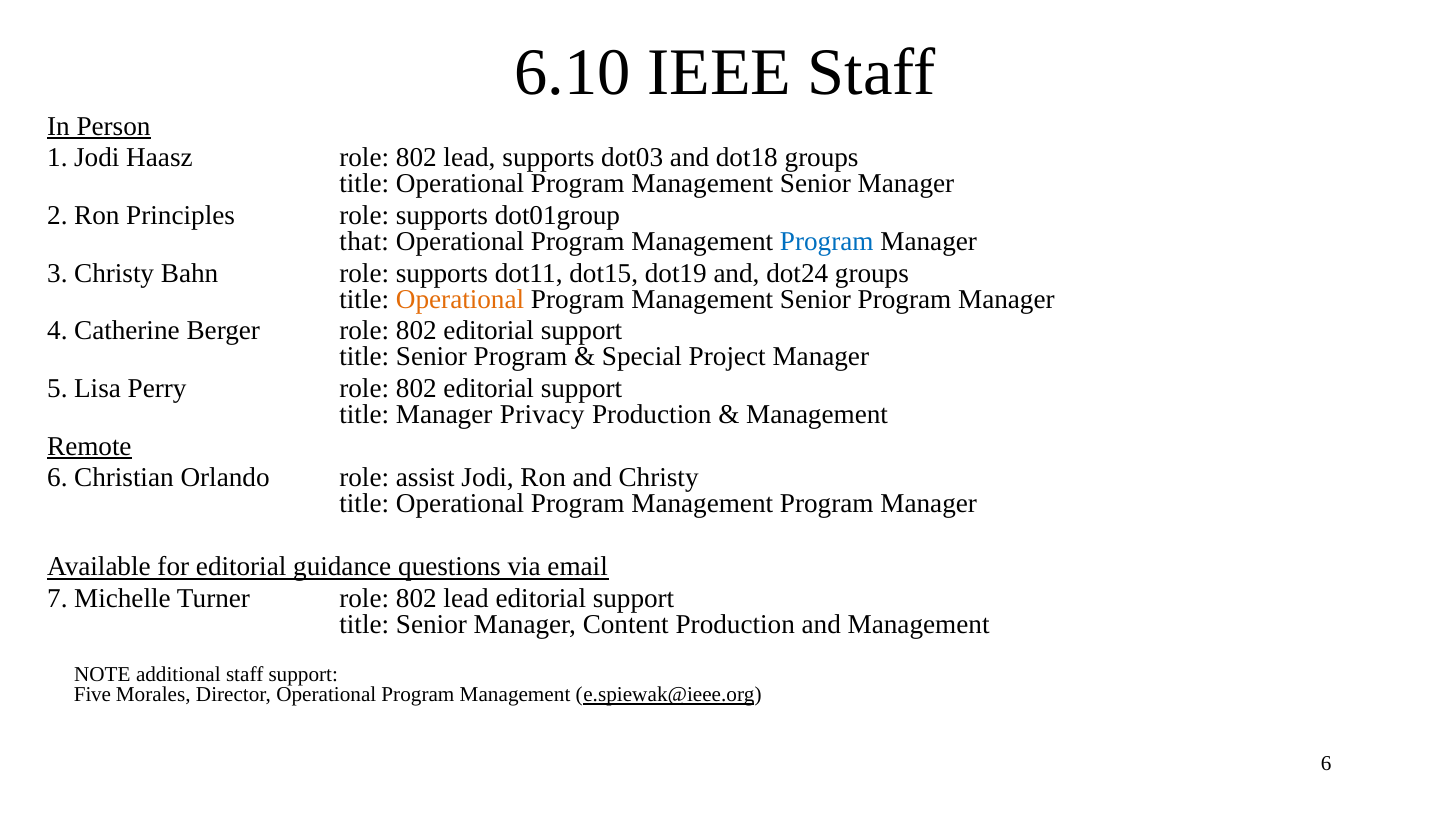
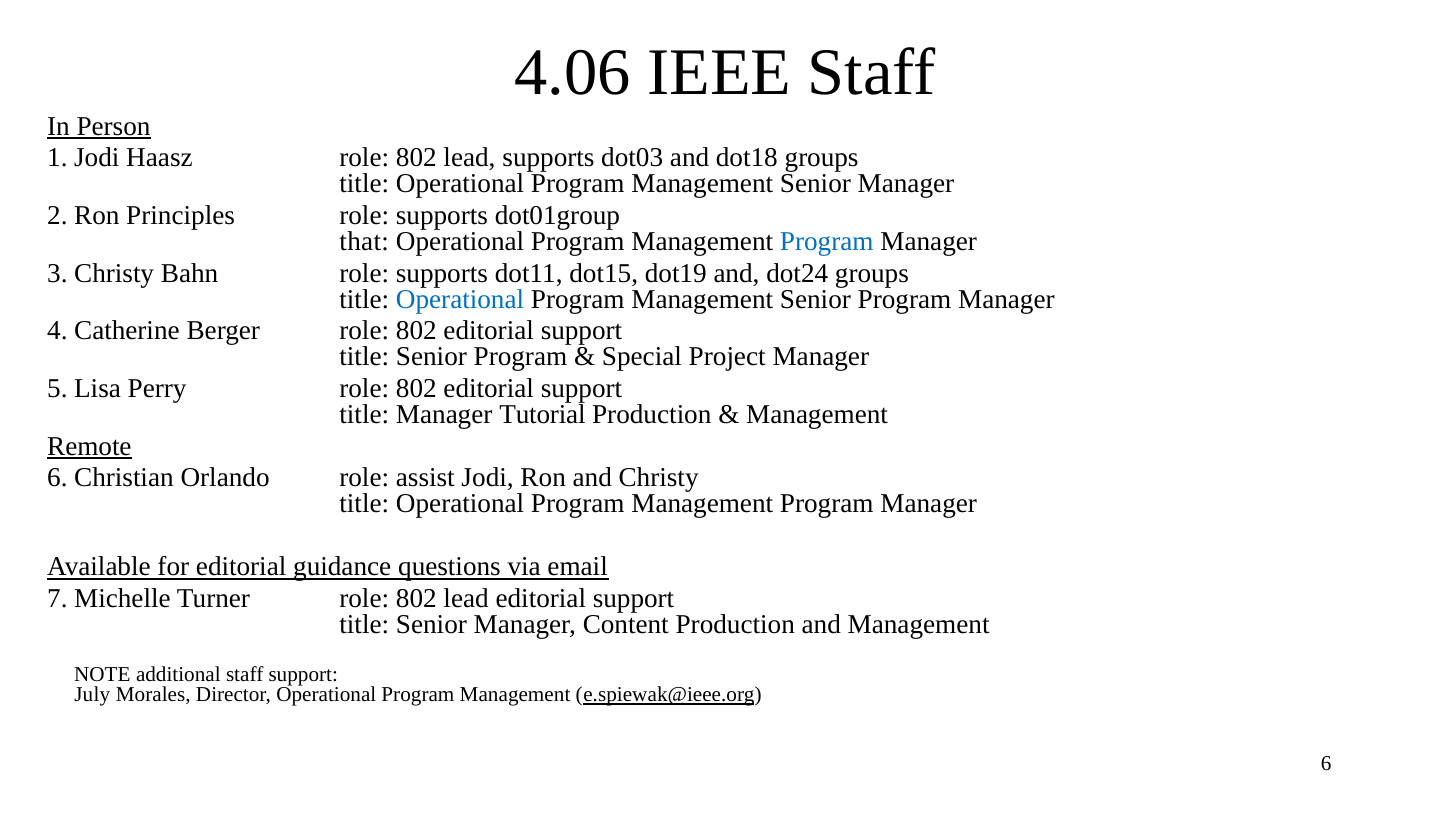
6.10: 6.10 -> 4.06
Operational at (460, 299) colour: orange -> blue
Privacy: Privacy -> Tutorial
Five: Five -> July
